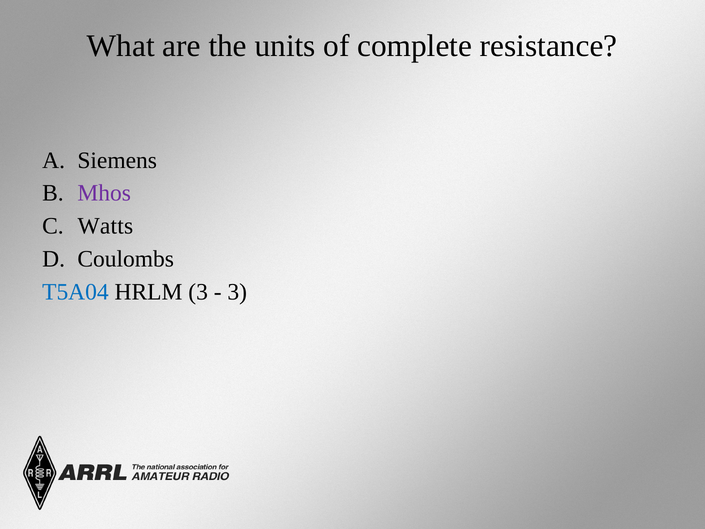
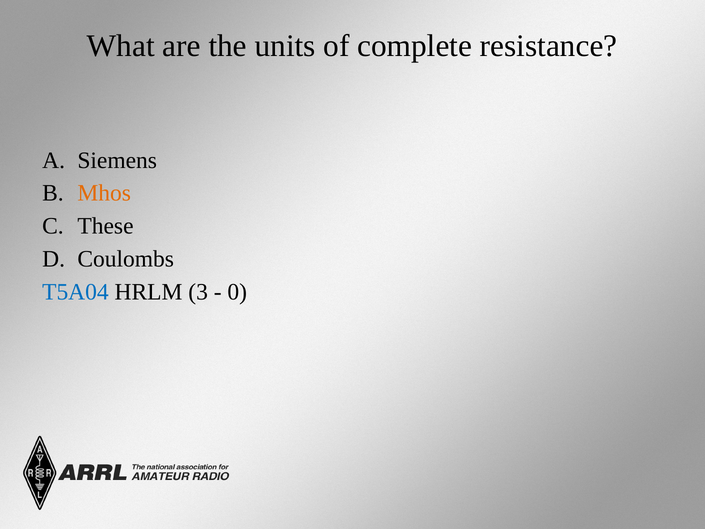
Mhos colour: purple -> orange
Watts: Watts -> These
3 at (237, 292): 3 -> 0
